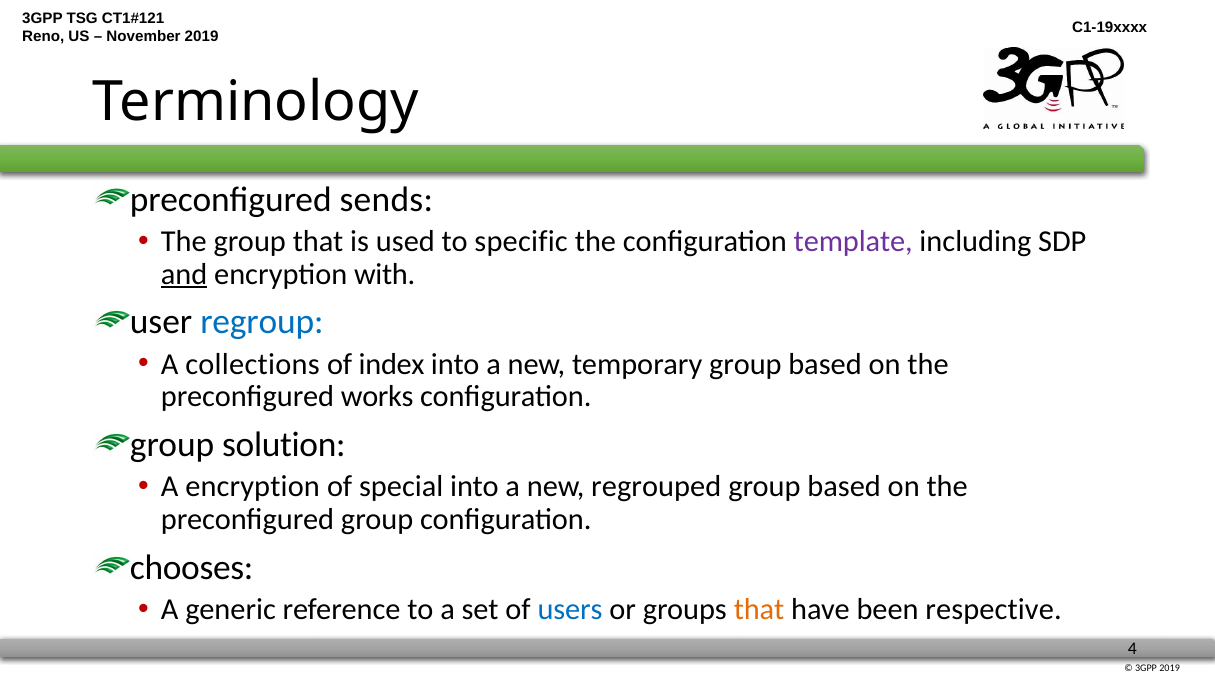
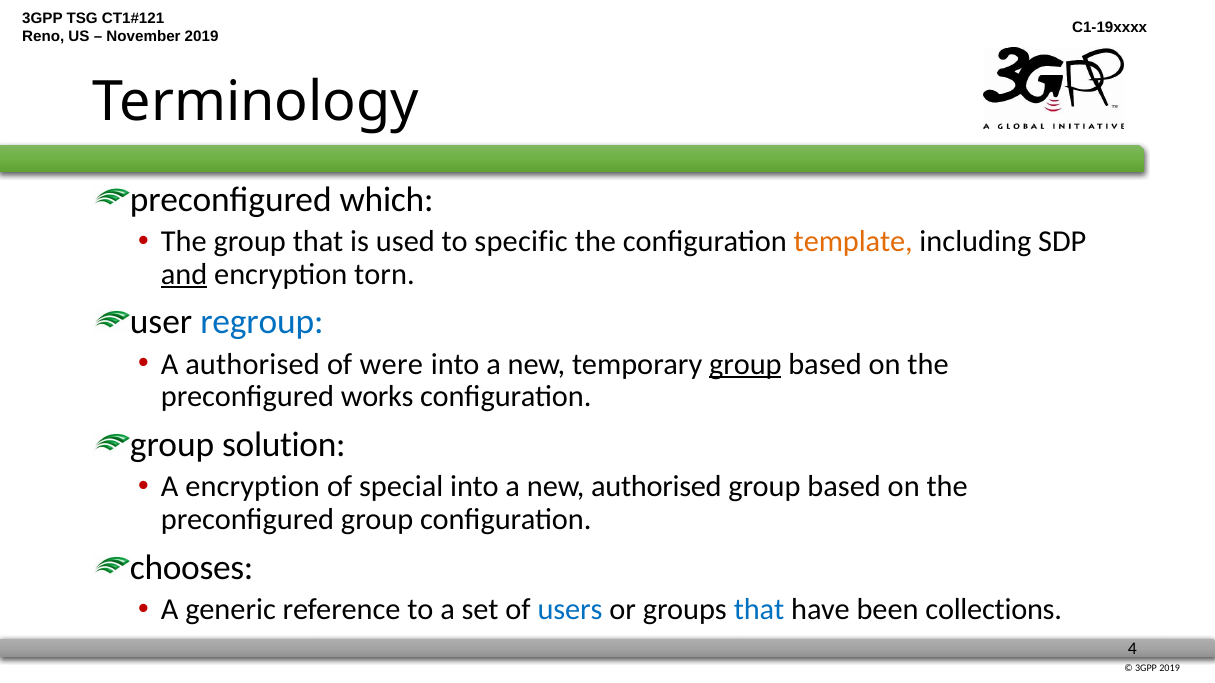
sends: sends -> which
template colour: purple -> orange
with: with -> torn
A collections: collections -> authorised
index: index -> were
group at (745, 364) underline: none -> present
new regrouped: regrouped -> authorised
that at (759, 610) colour: orange -> blue
respective: respective -> collections
